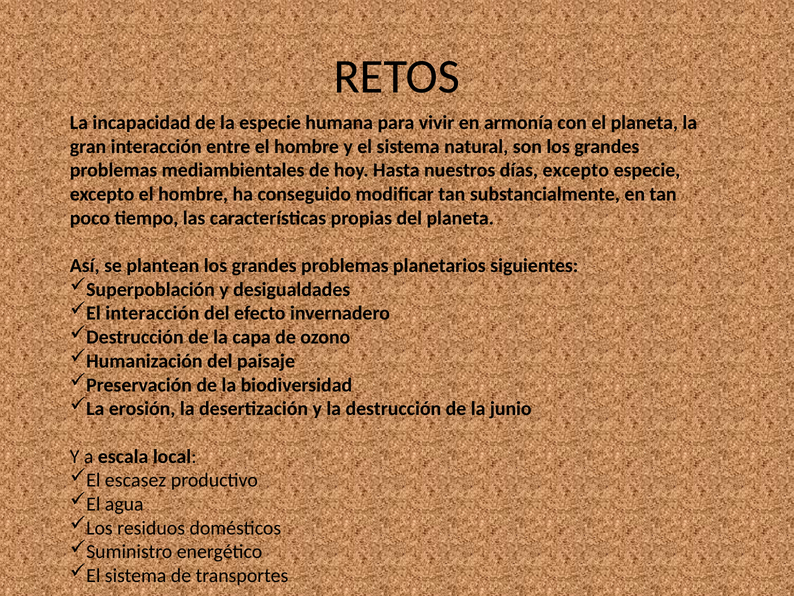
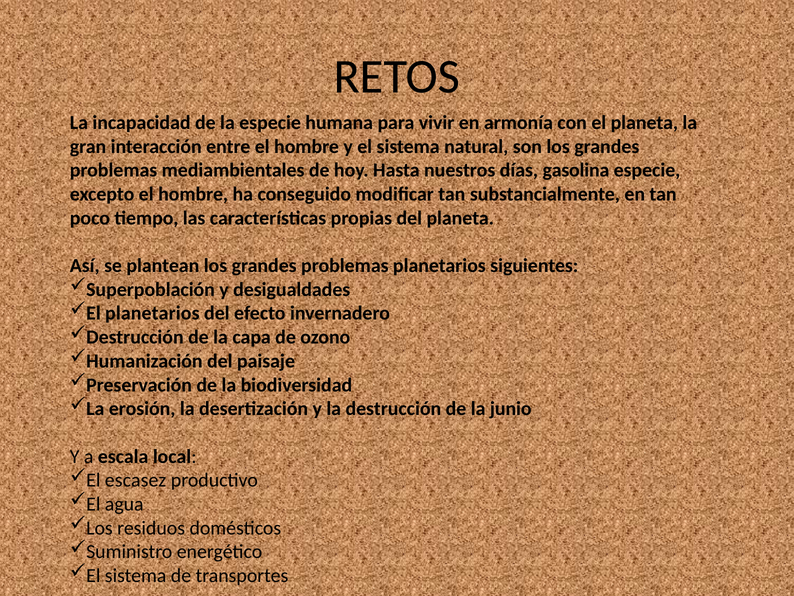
días excepto: excepto -> gasolina
El interacción: interacción -> planetarios
